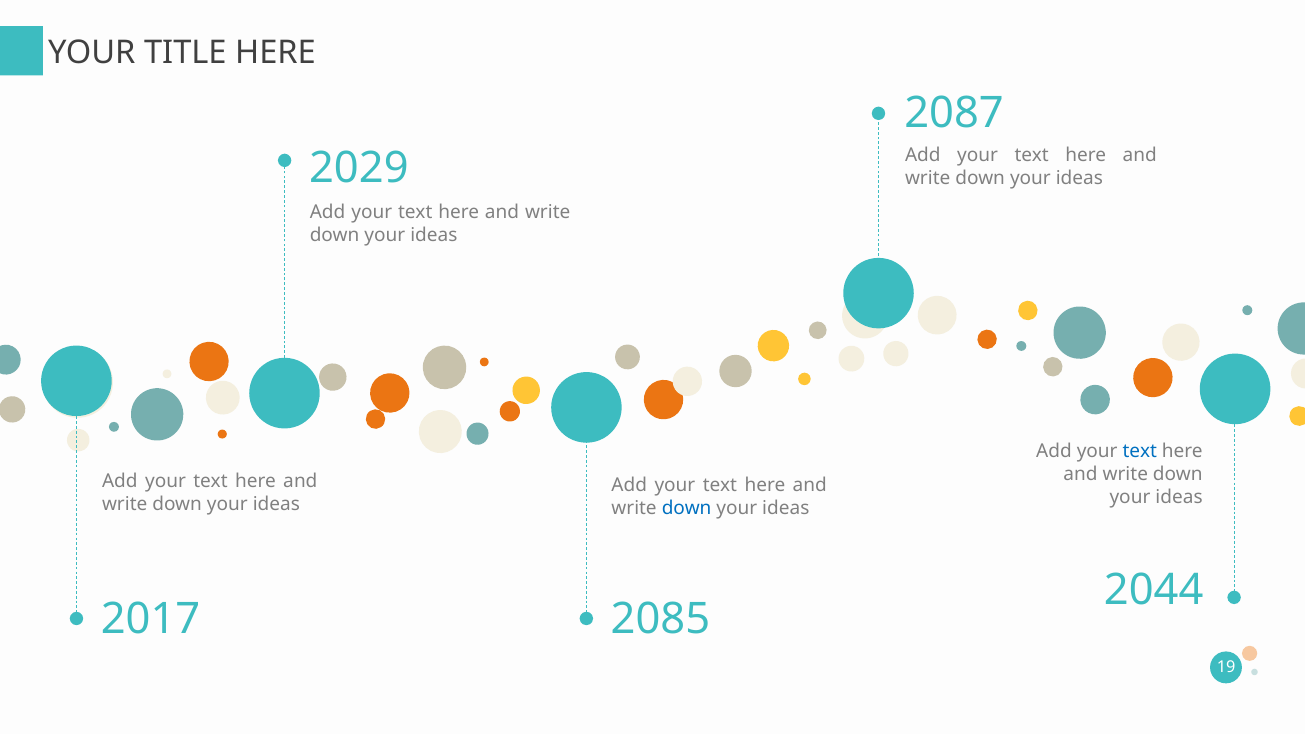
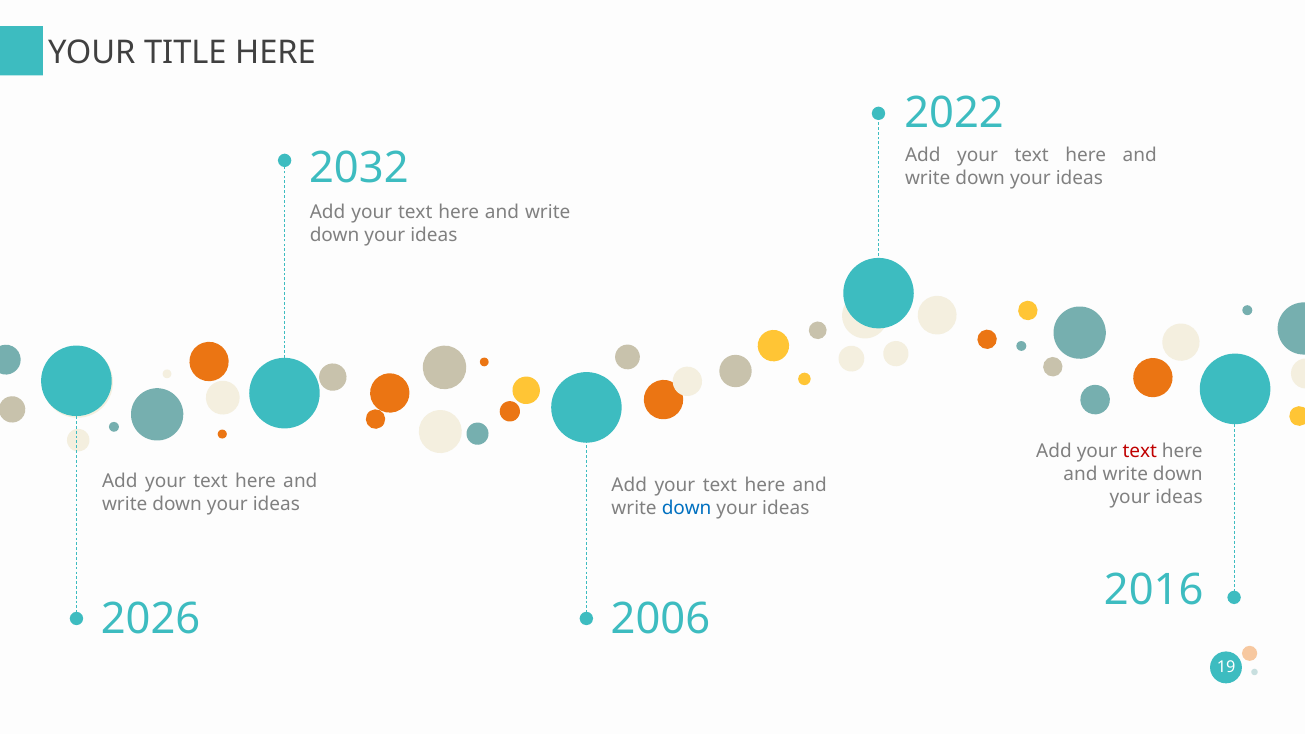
2087: 2087 -> 2022
2029: 2029 -> 2032
text at (1140, 451) colour: blue -> red
2044: 2044 -> 2016
2017: 2017 -> 2026
2085: 2085 -> 2006
